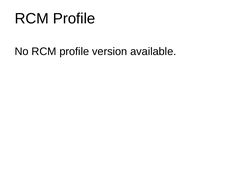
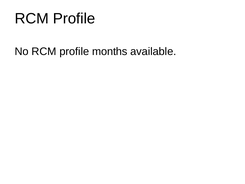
version: version -> months
